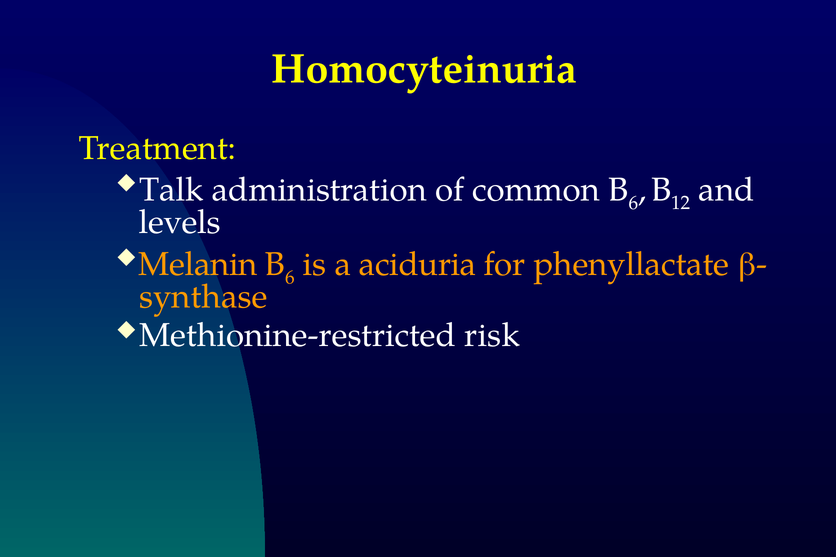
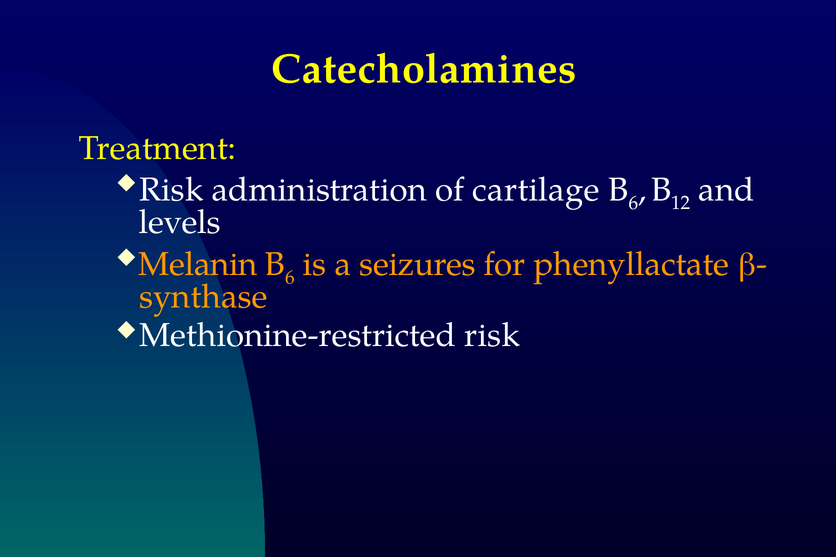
Homocyteinuria: Homocyteinuria -> Catecholamines
Talk at (171, 190): Talk -> Risk
common: common -> cartilage
aciduria: aciduria -> seizures
